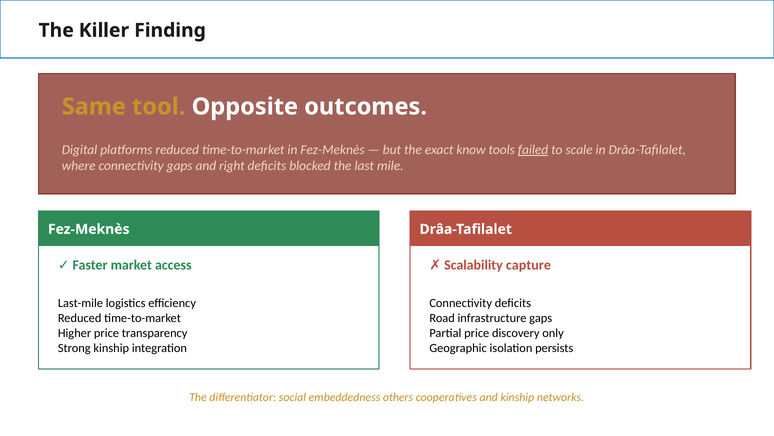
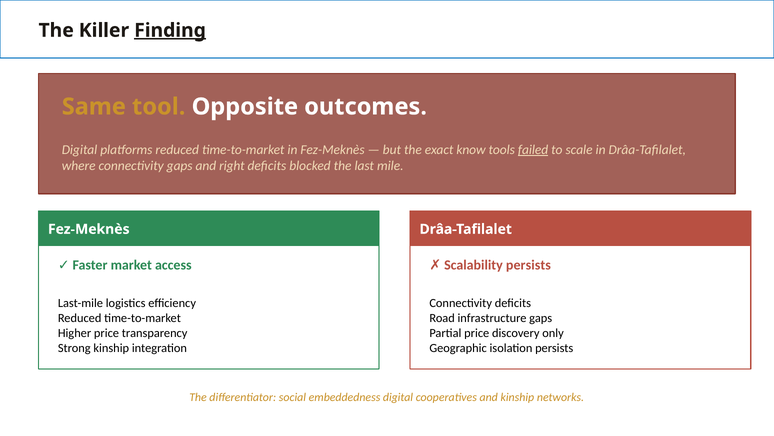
Finding underline: none -> present
capture at (528, 265): capture -> persists
embeddedness others: others -> digital
